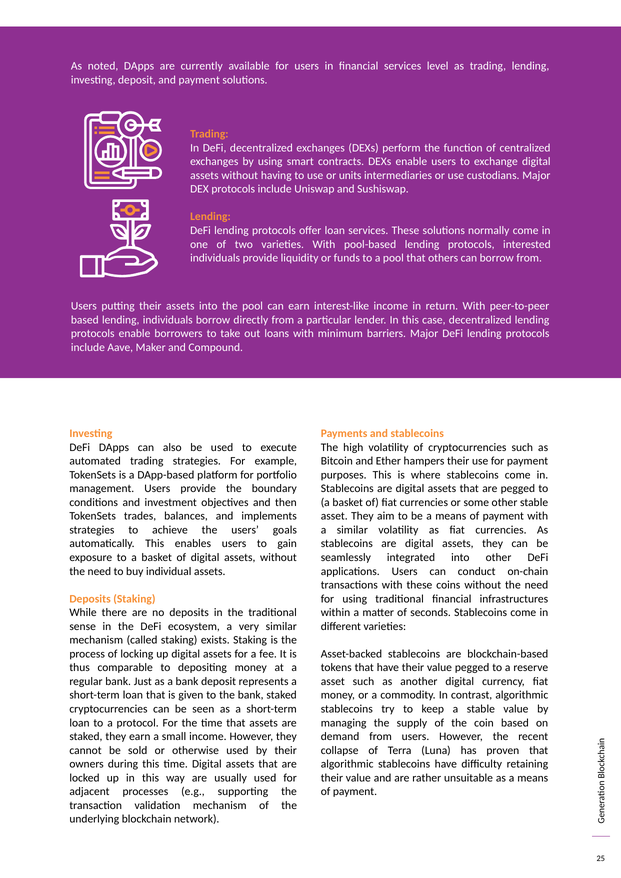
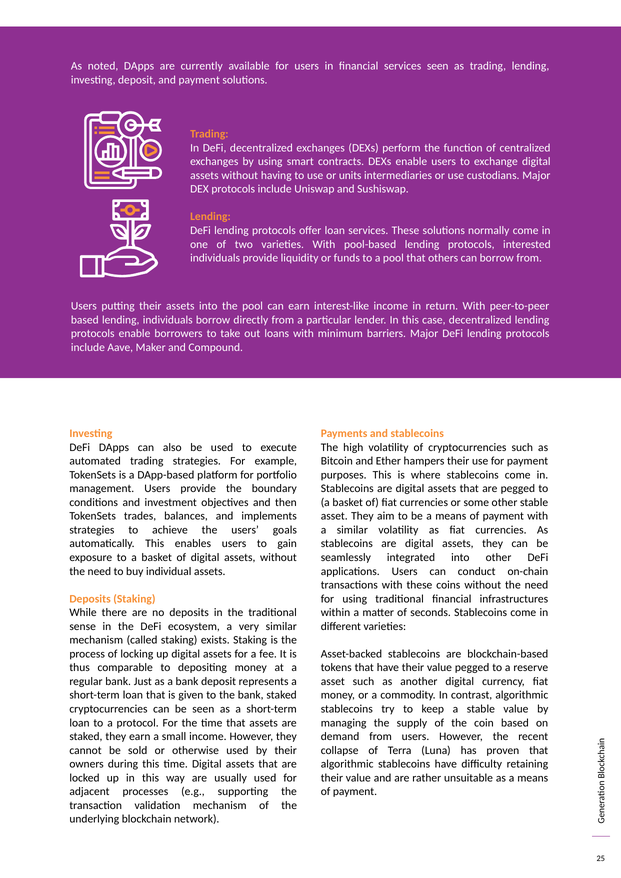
services level: level -> seen
